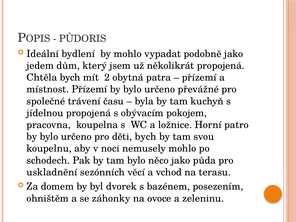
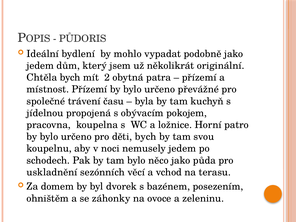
několikrát propojená: propojená -> originální
nemusely mohlo: mohlo -> jedem
